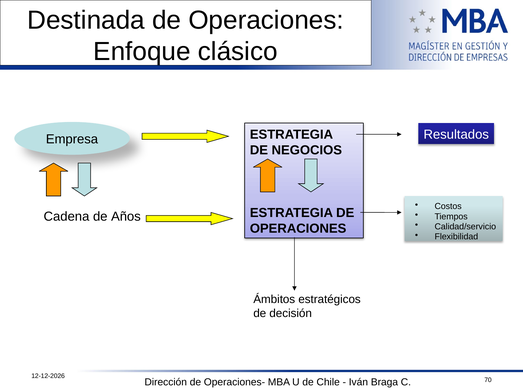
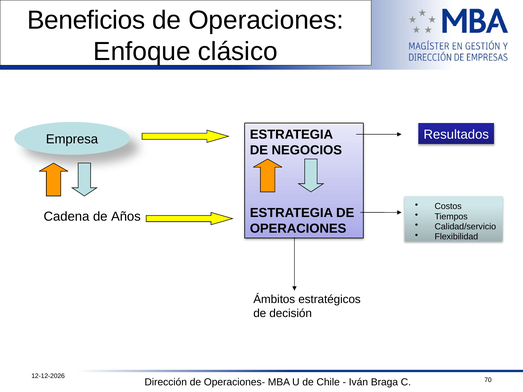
Destinada: Destinada -> Beneficios
